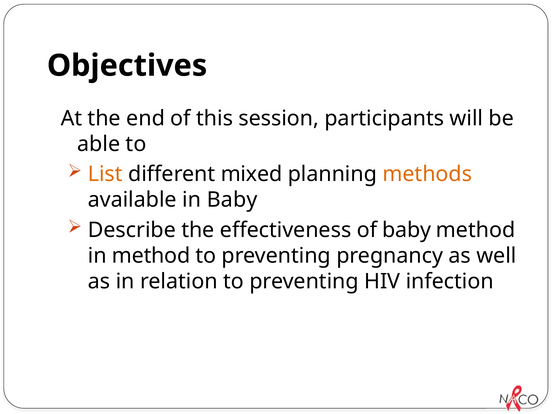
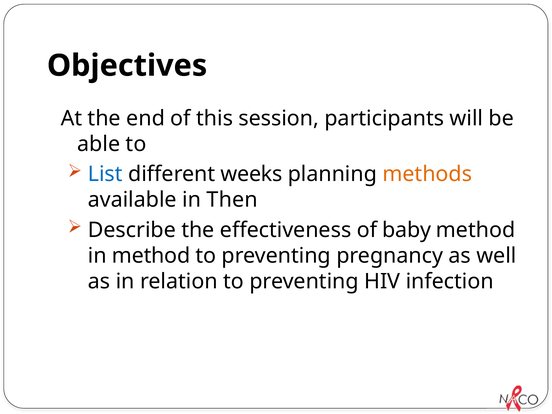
List colour: orange -> blue
mixed: mixed -> weeks
in Baby: Baby -> Then
